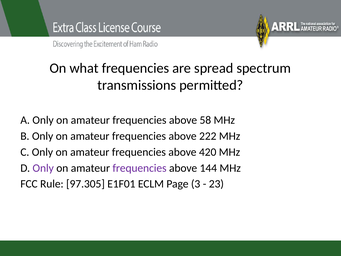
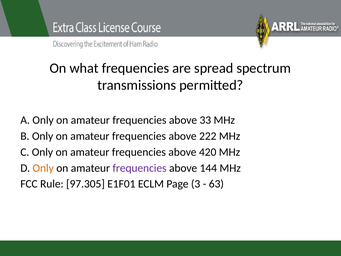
58: 58 -> 33
Only at (43, 168) colour: purple -> orange
23: 23 -> 63
